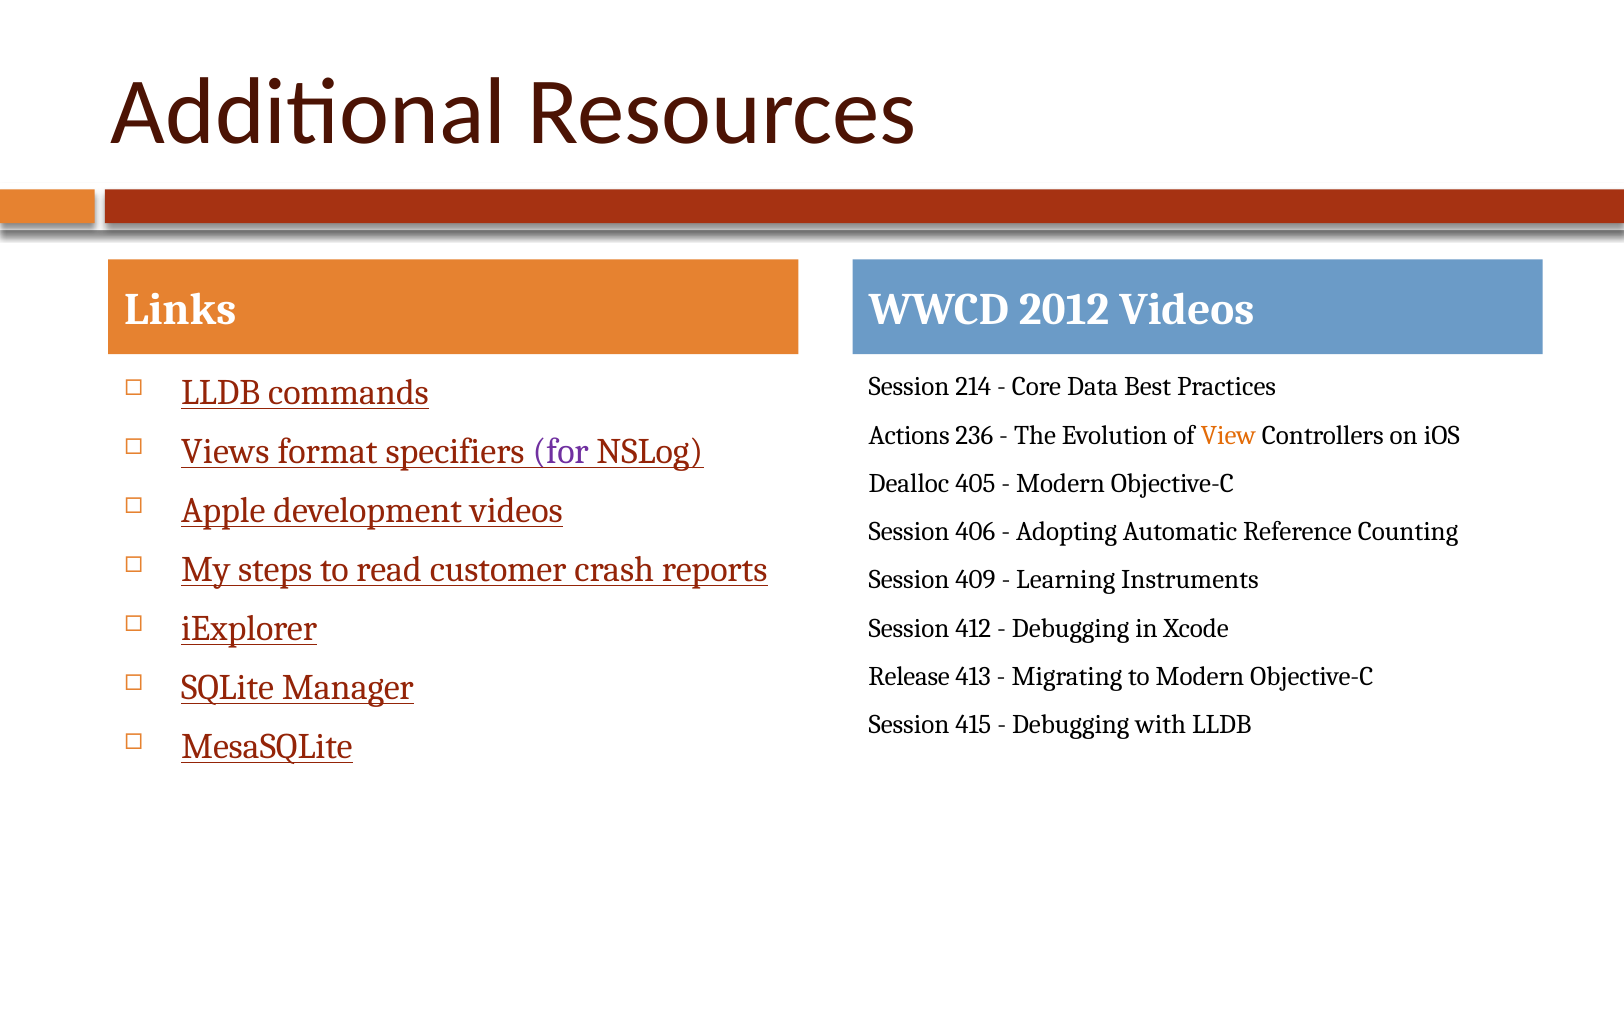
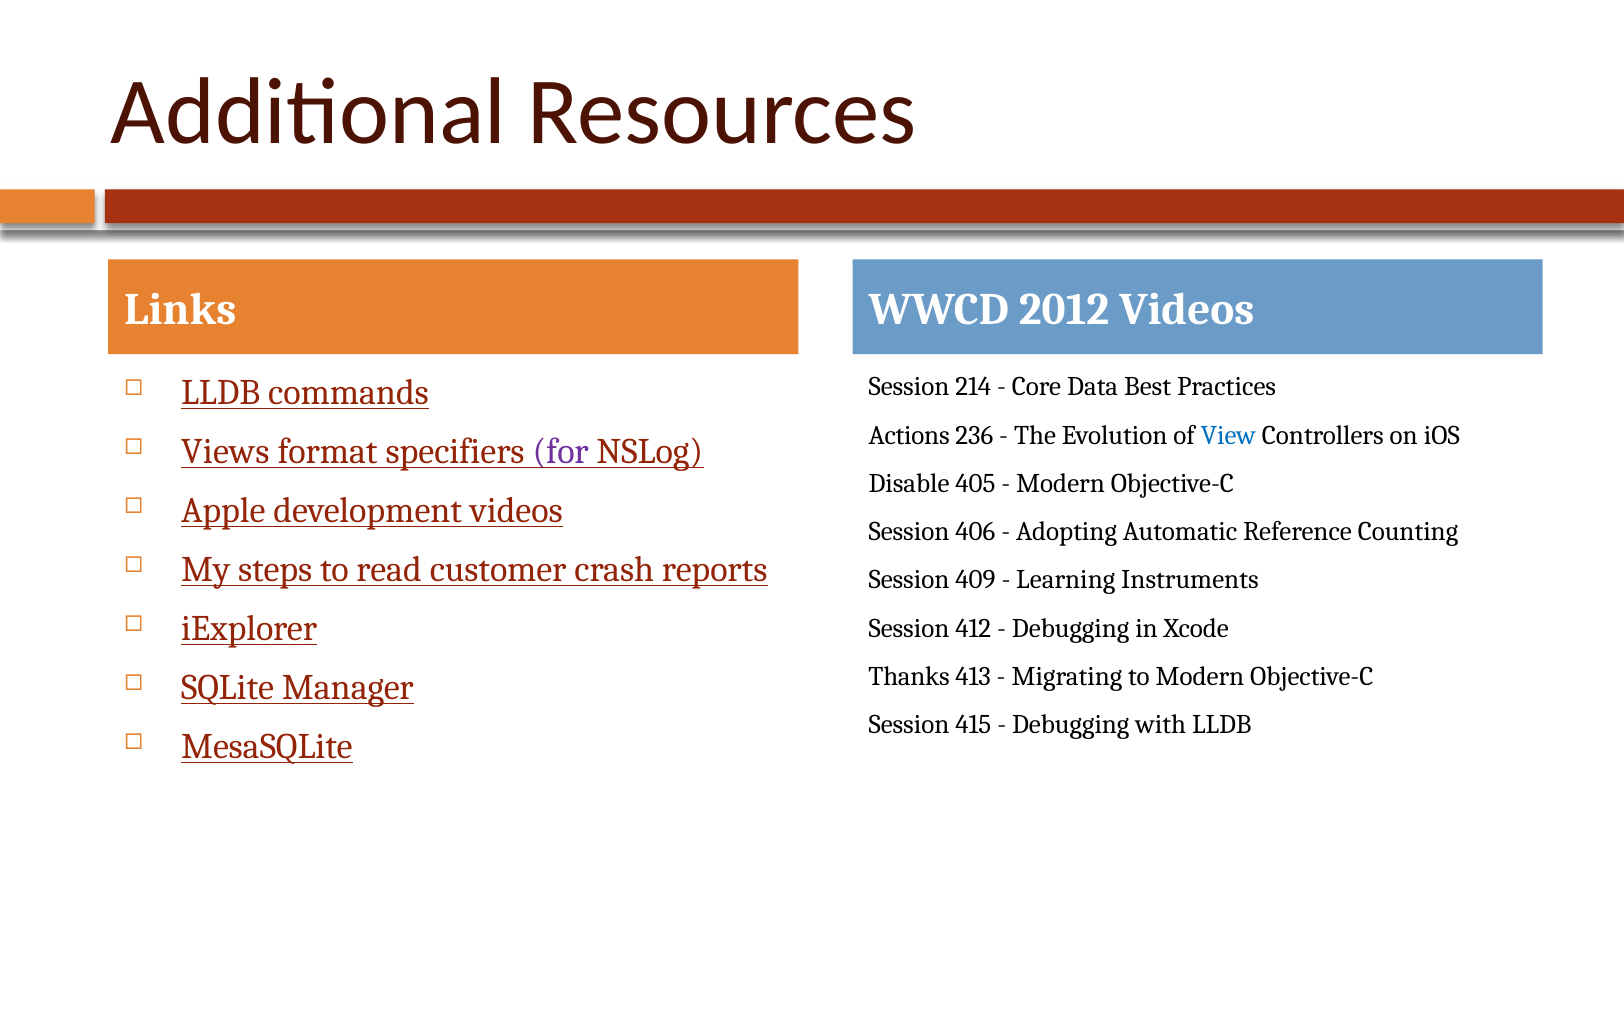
View colour: orange -> blue
Dealloc: Dealloc -> Disable
Release: Release -> Thanks
